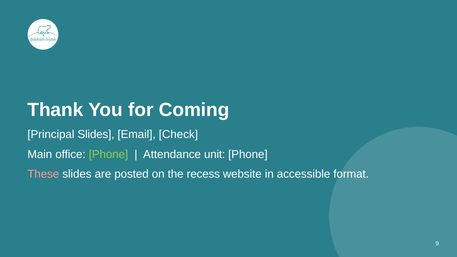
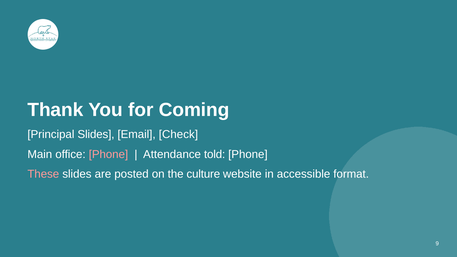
Phone at (108, 154) colour: light green -> pink
unit: unit -> told
recess: recess -> culture
